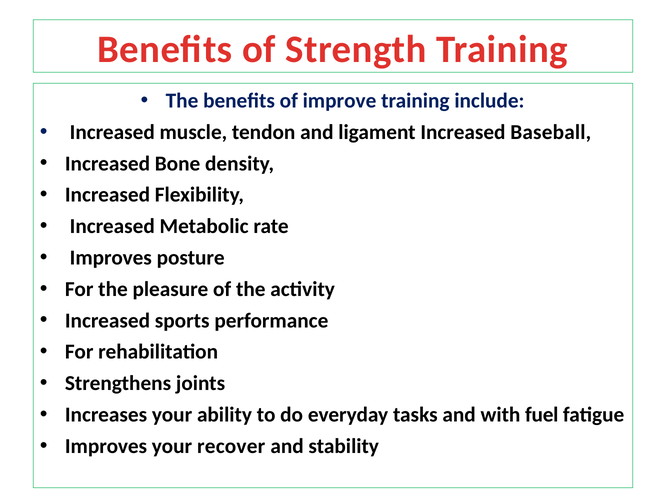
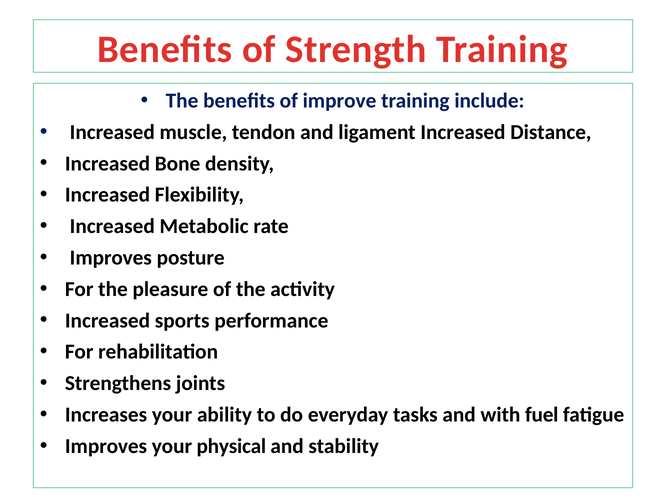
Baseball: Baseball -> Distance
recover: recover -> physical
